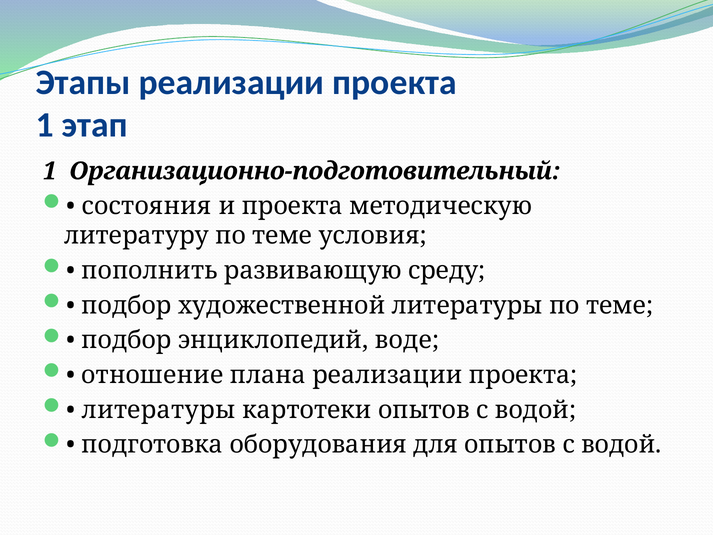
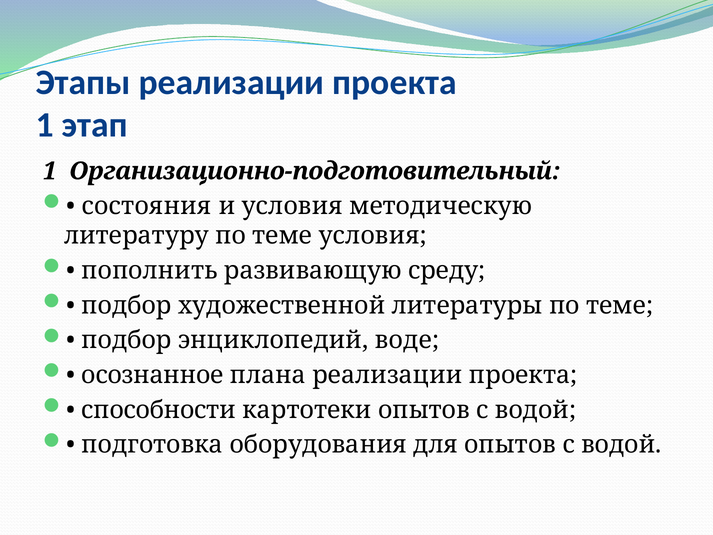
и проекта: проекта -> условия
отношение: отношение -> осознанное
литературы at (159, 410): литературы -> способности
